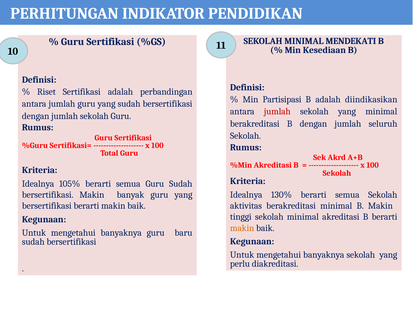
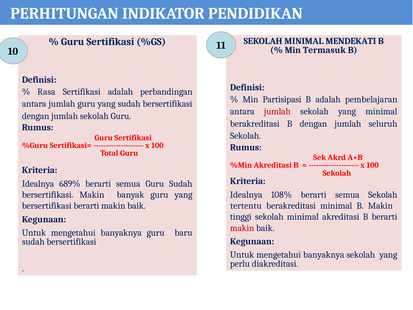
Kesediaan: Kesediaan -> Termasuk
Riset: Riset -> Rasa
diindikasikan: diindikasikan -> pembelajaran
105%: 105% -> 689%
130%: 130% -> 108%
aktivitas: aktivitas -> tertentu
makin at (242, 228) colour: orange -> red
